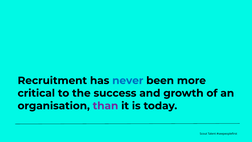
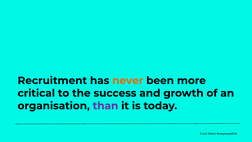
never colour: blue -> orange
